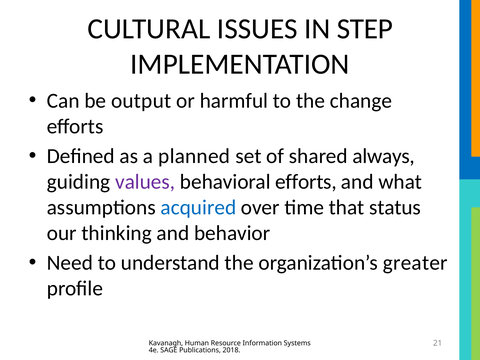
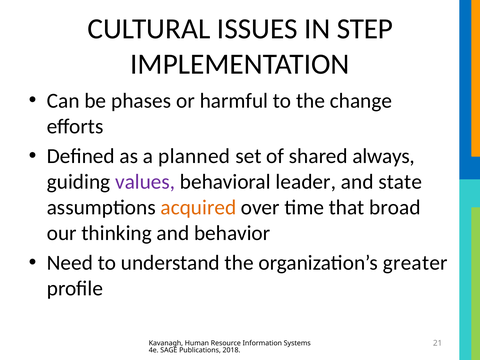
output: output -> phases
behavioral efforts: efforts -> leader
what: what -> state
acquired colour: blue -> orange
status: status -> broad
